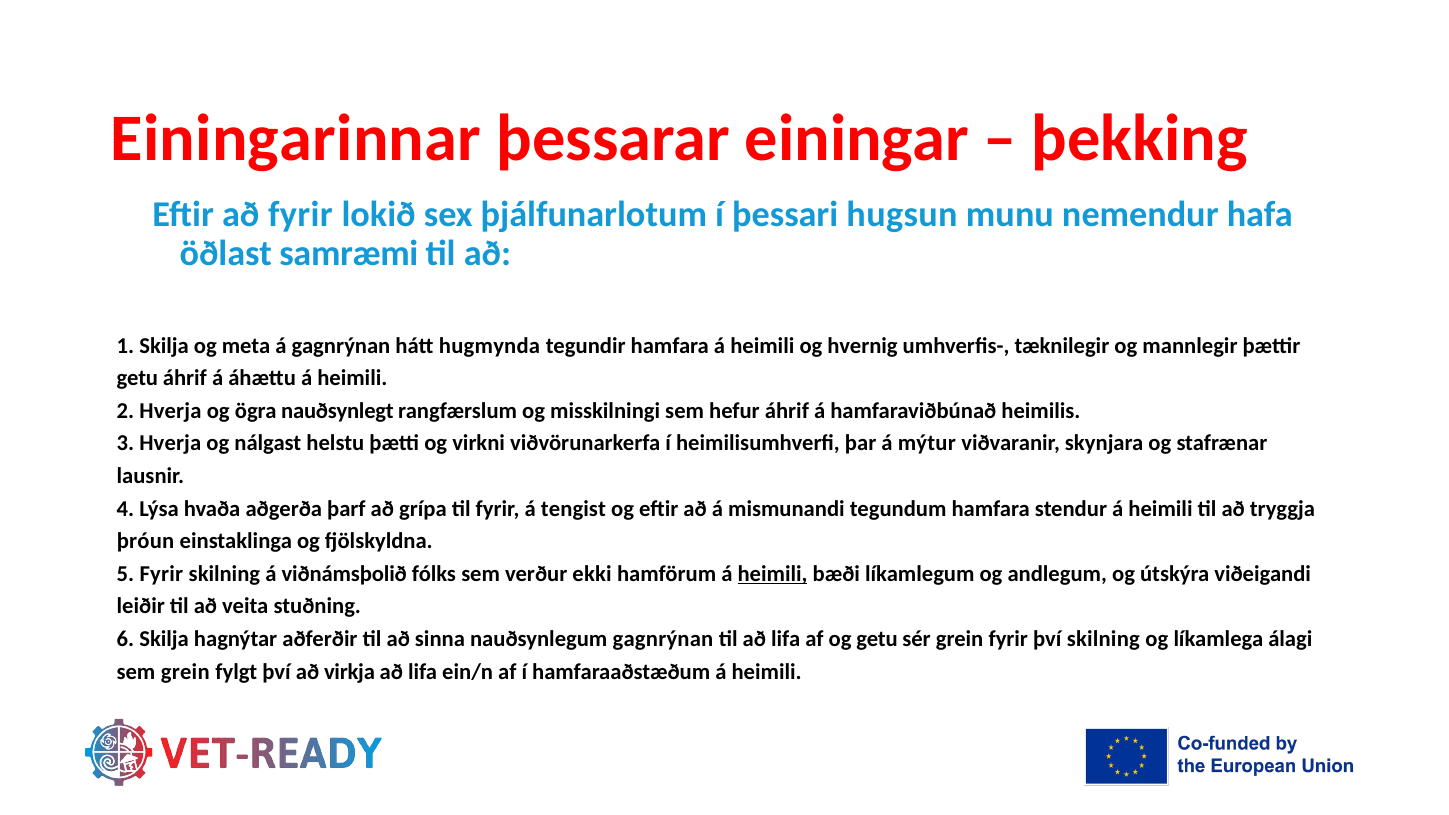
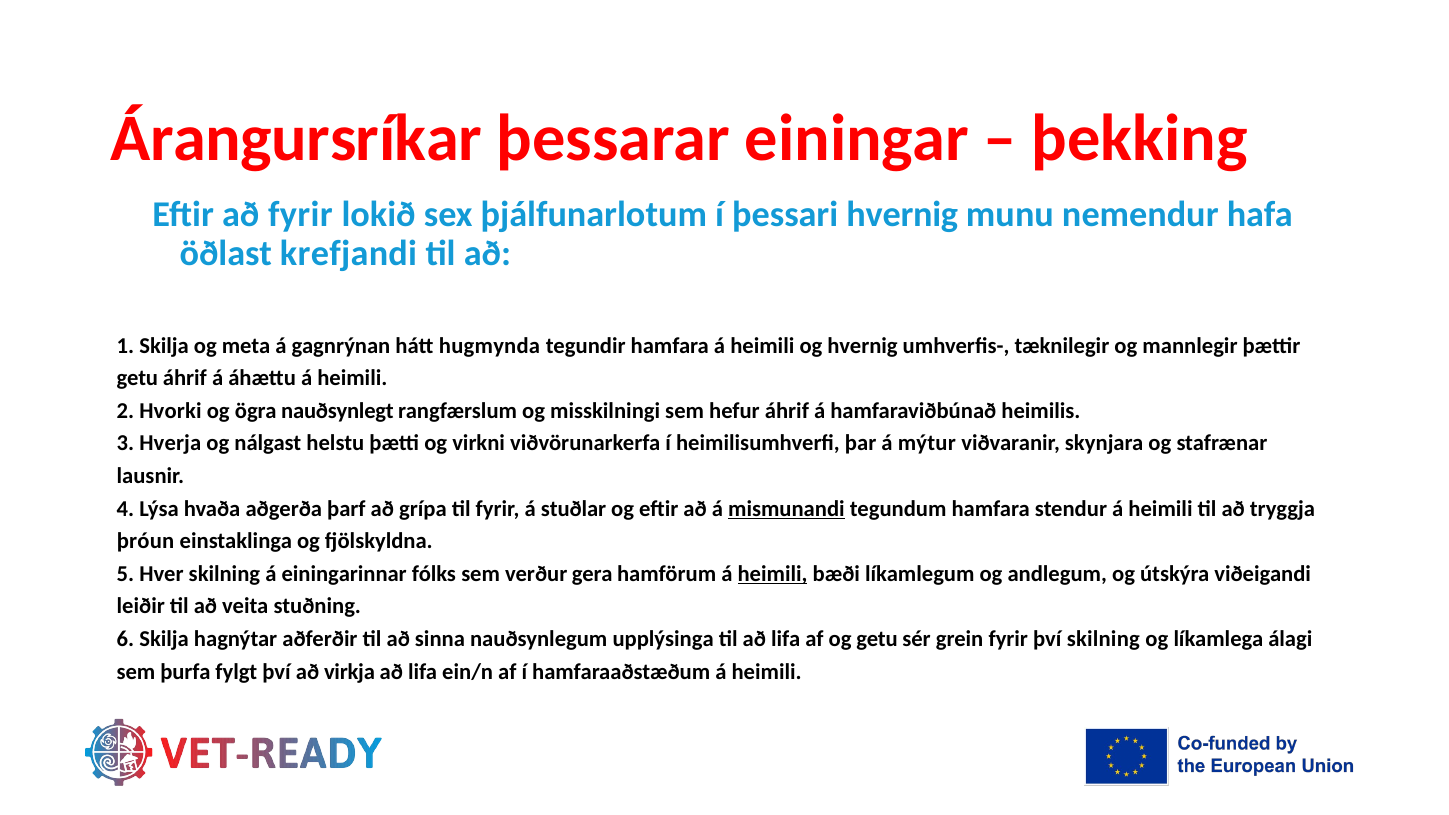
Einingarinnar: Einingarinnar -> Árangursríkar
þessari hugsun: hugsun -> hvernig
samræmi: samræmi -> krefjandi
2 Hverja: Hverja -> Hvorki
tengist: tengist -> stuðlar
mismunandi underline: none -> present
5 Fyrir: Fyrir -> Hver
viðnámsþolið: viðnámsþolið -> einingarinnar
ekki: ekki -> gera
nauðsynlegum gagnrýnan: gagnrýnan -> upplýsinga
sem grein: grein -> þurfa
